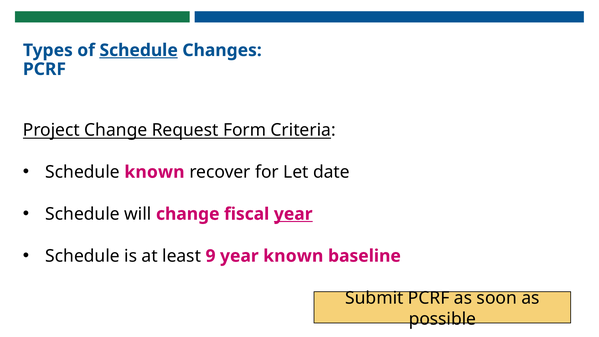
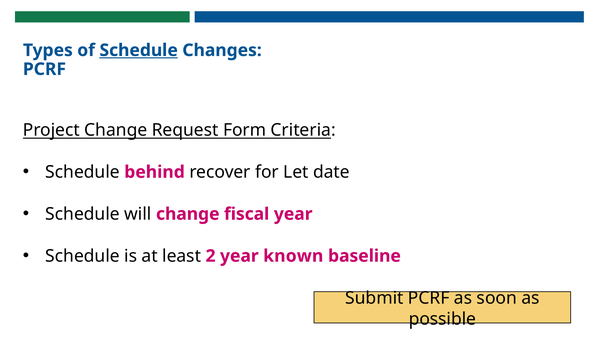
Schedule known: known -> behind
year at (293, 214) underline: present -> none
9: 9 -> 2
